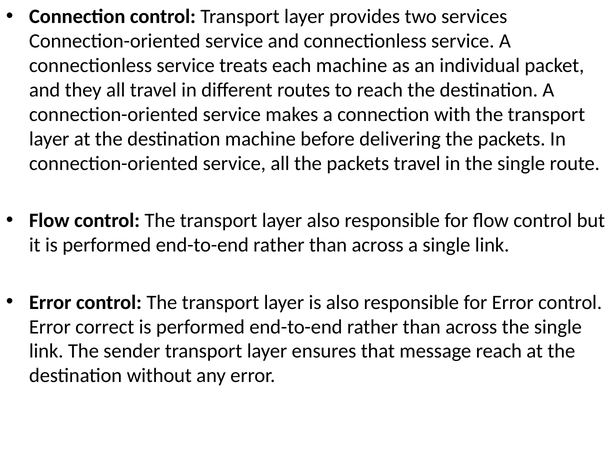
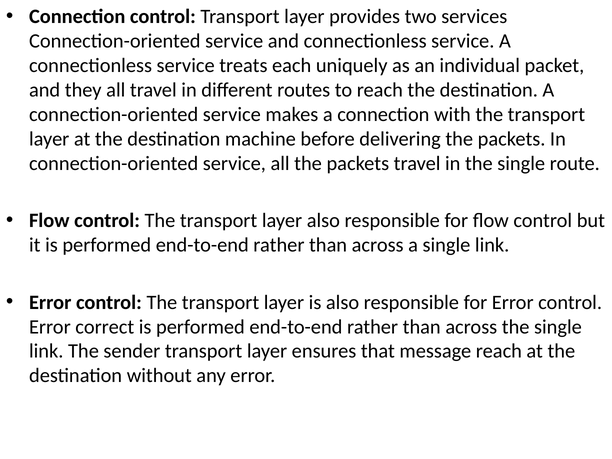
each machine: machine -> uniquely
